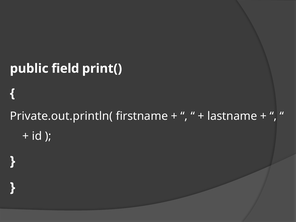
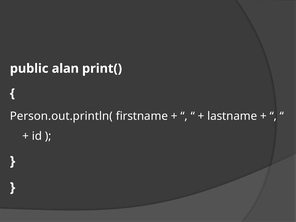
field: field -> alan
Private.out.println(: Private.out.println( -> Person.out.println(
